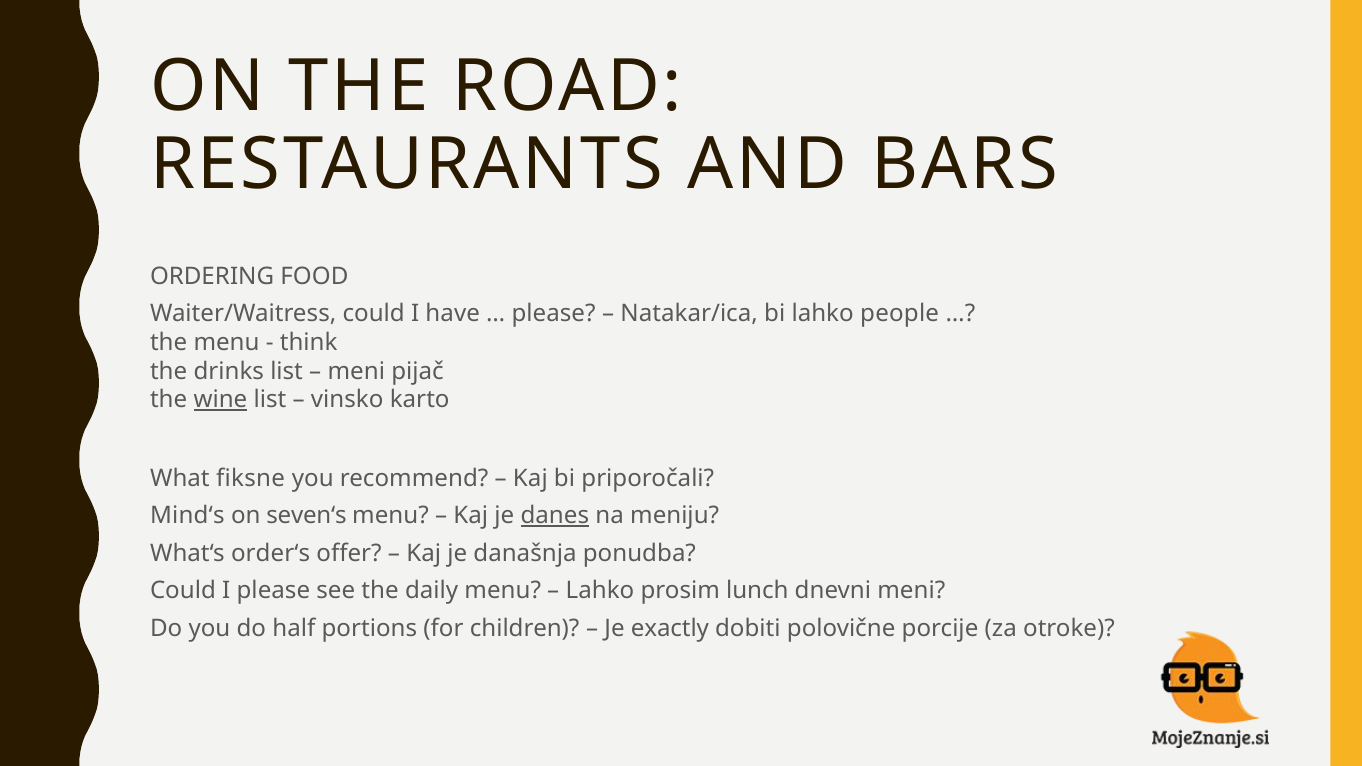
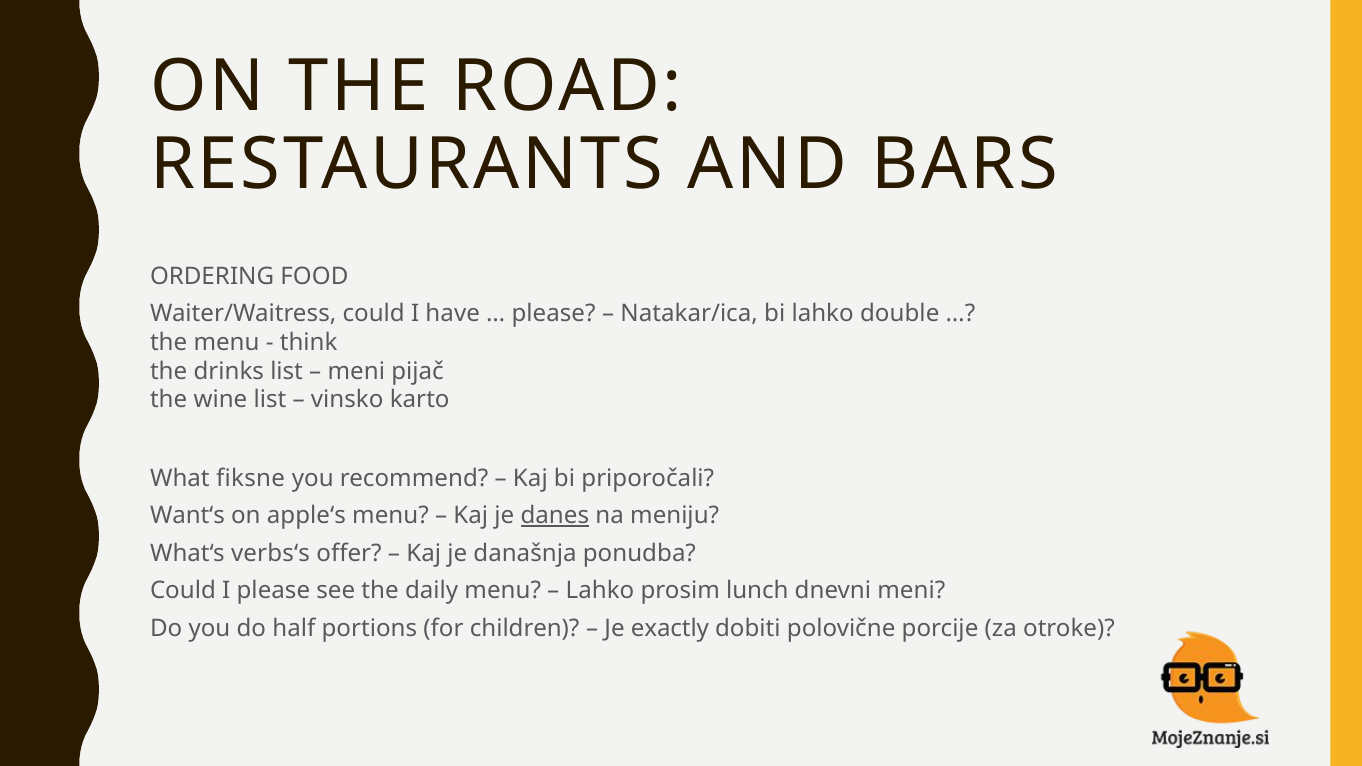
people: people -> double
wine underline: present -> none
Mind‘s: Mind‘s -> Want‘s
seven‘s: seven‘s -> apple‘s
order‘s: order‘s -> verbs‘s
